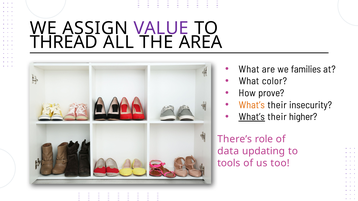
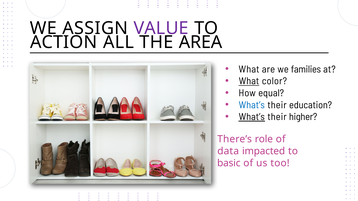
THREAD: THREAD -> ACTION
What at (249, 81) underline: none -> present
prove: prove -> equal
What’s at (252, 105) colour: orange -> blue
insecurity: insecurity -> education
updating: updating -> impacted
tools: tools -> basic
